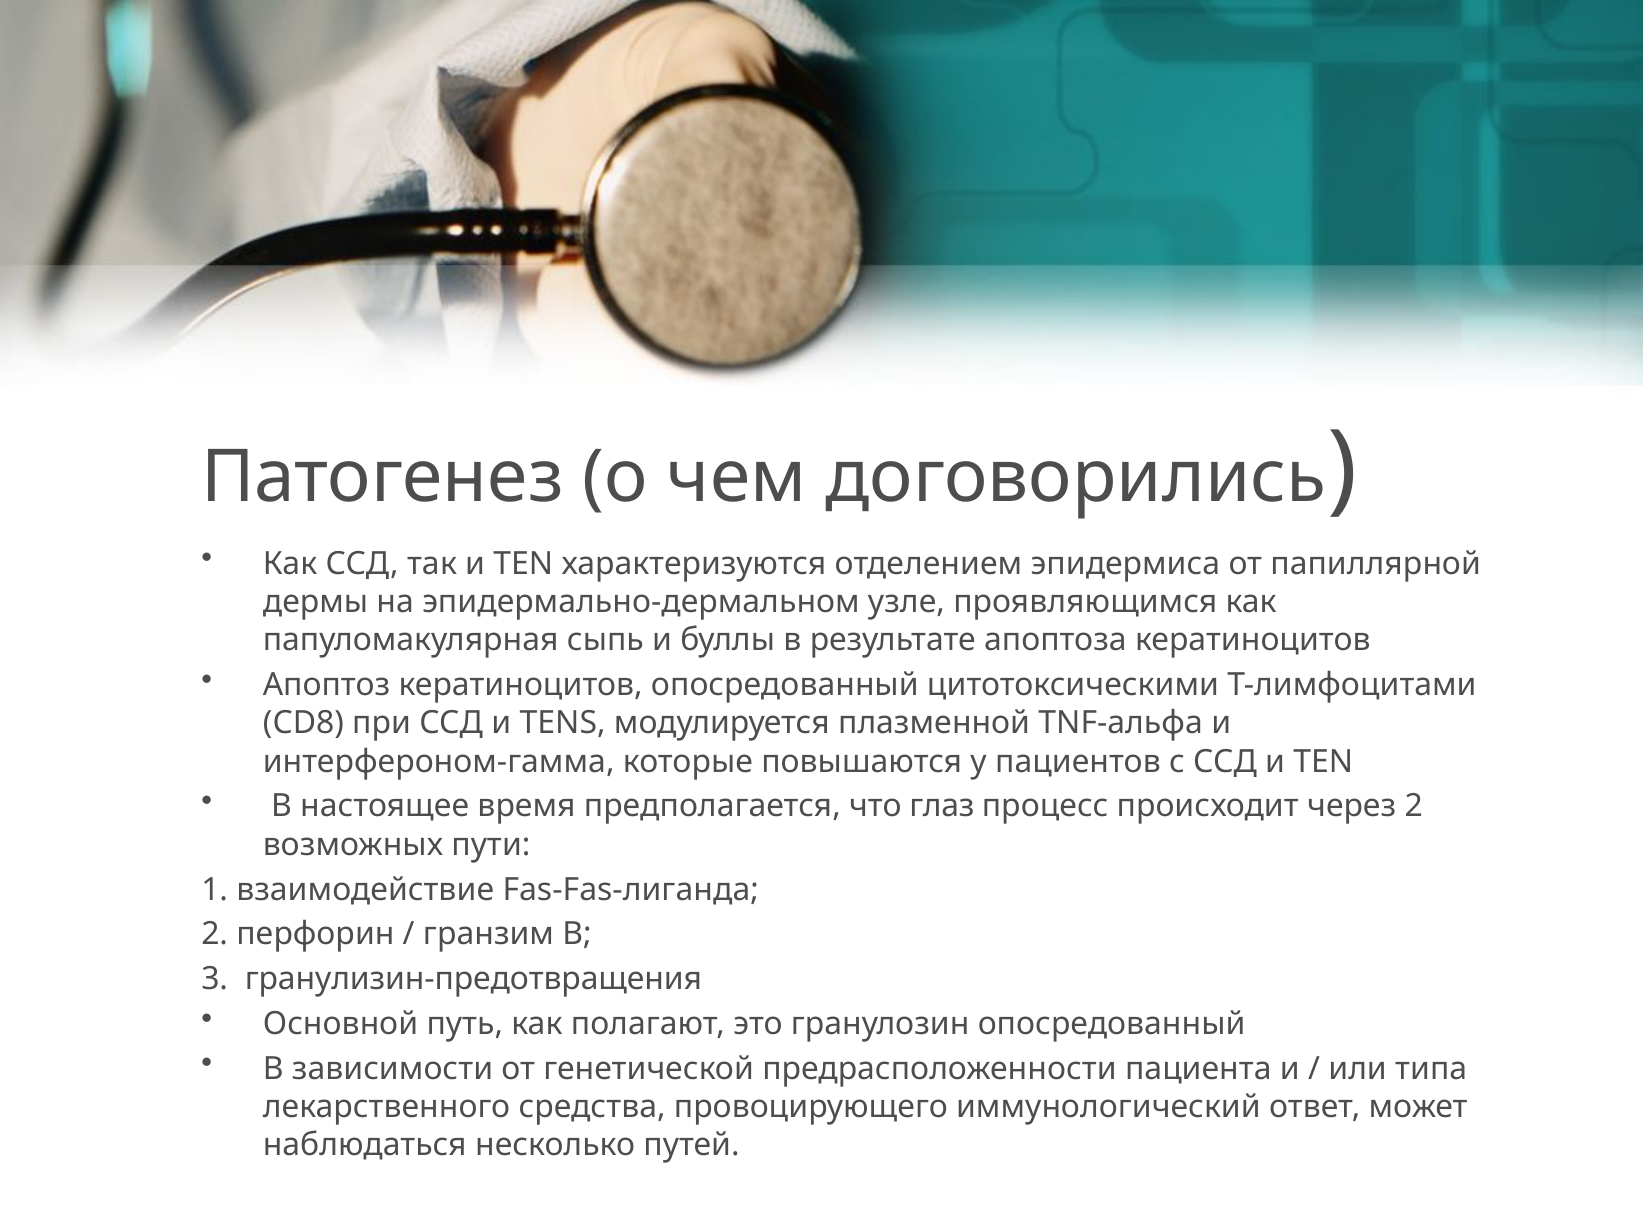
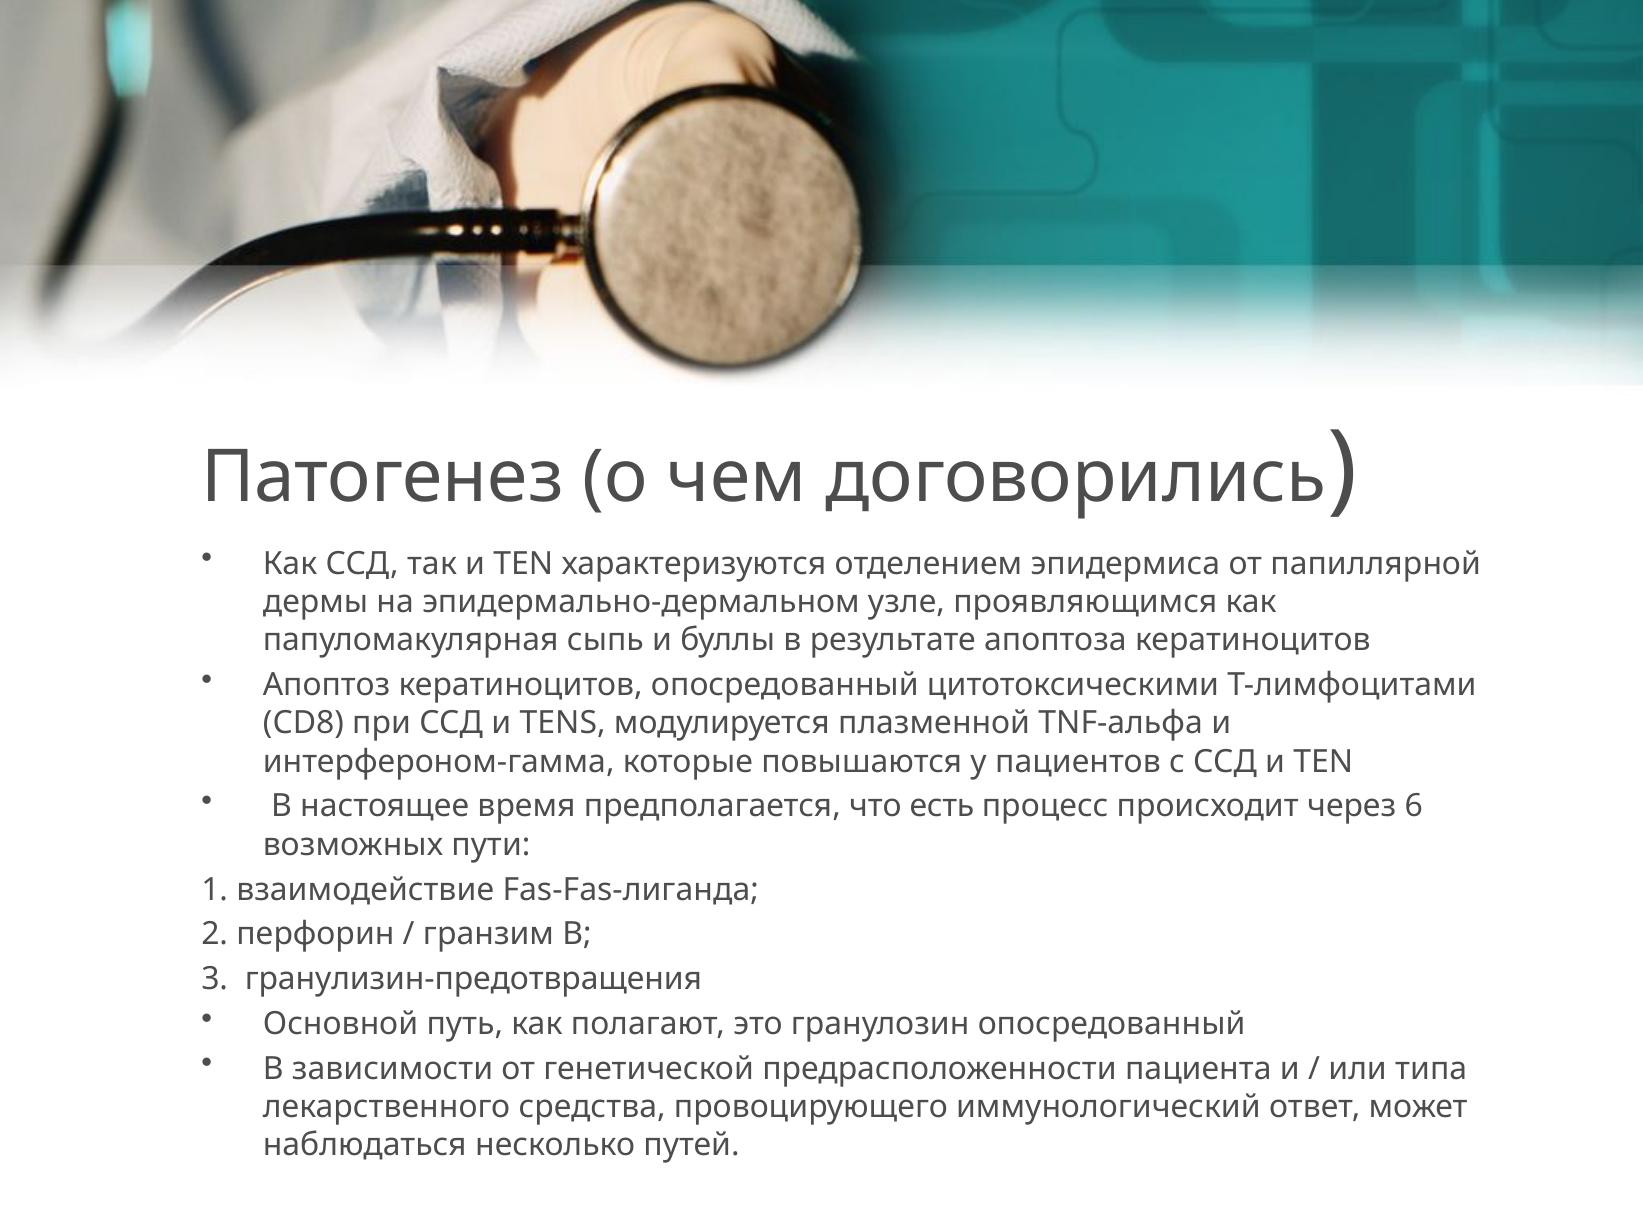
глаз: глаз -> есть
через 2: 2 -> 6
